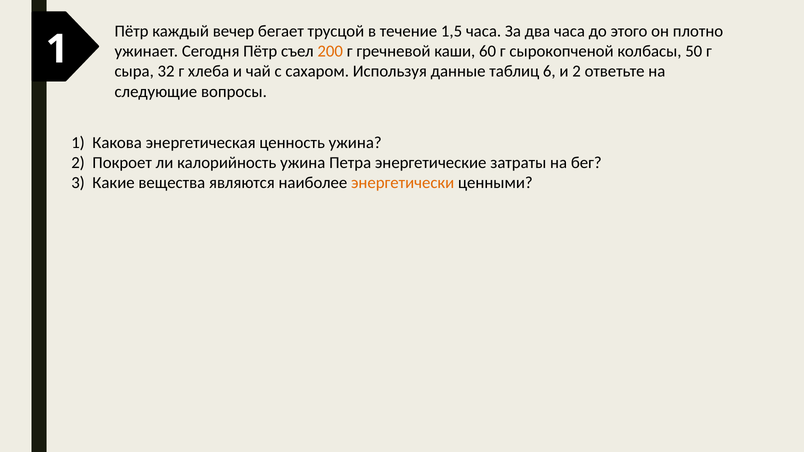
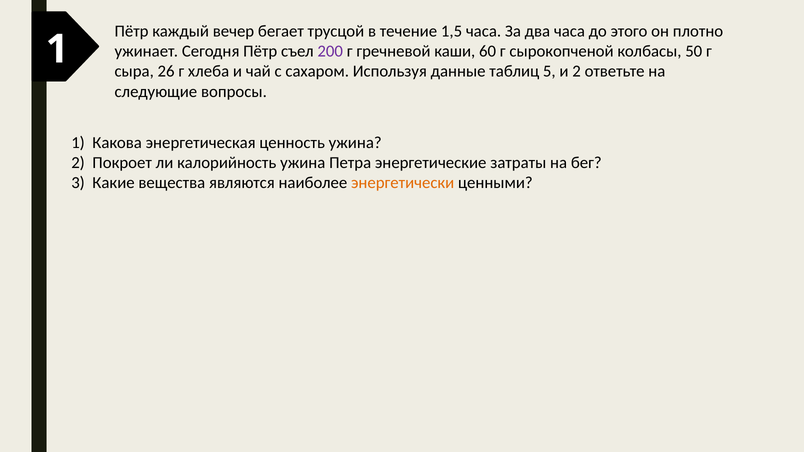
200 colour: orange -> purple
32: 32 -> 26
6: 6 -> 5
